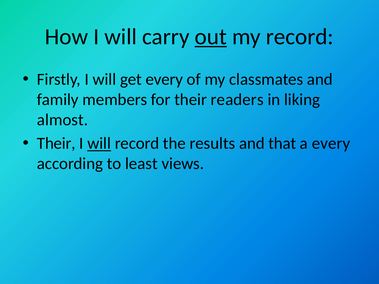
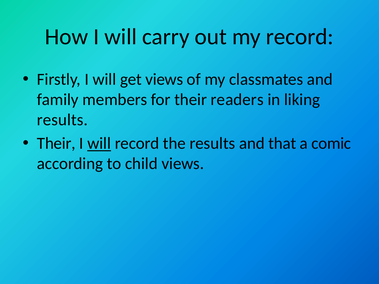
out underline: present -> none
get every: every -> views
almost at (62, 120): almost -> results
a every: every -> comic
least: least -> child
